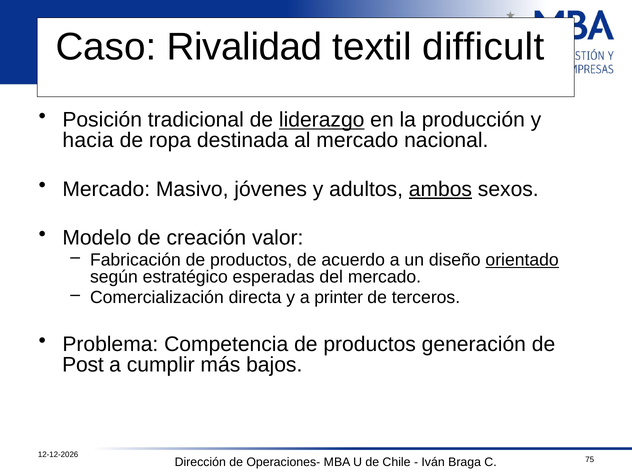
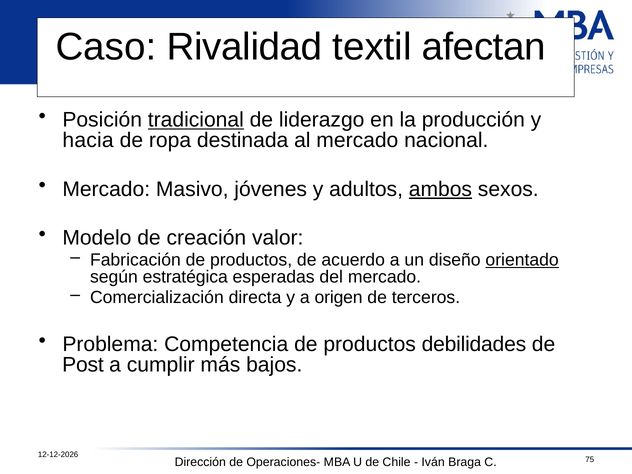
difficult: difficult -> afectan
tradicional underline: none -> present
liderazgo underline: present -> none
estratégico: estratégico -> estratégica
printer: printer -> origen
generación: generación -> debilidades
